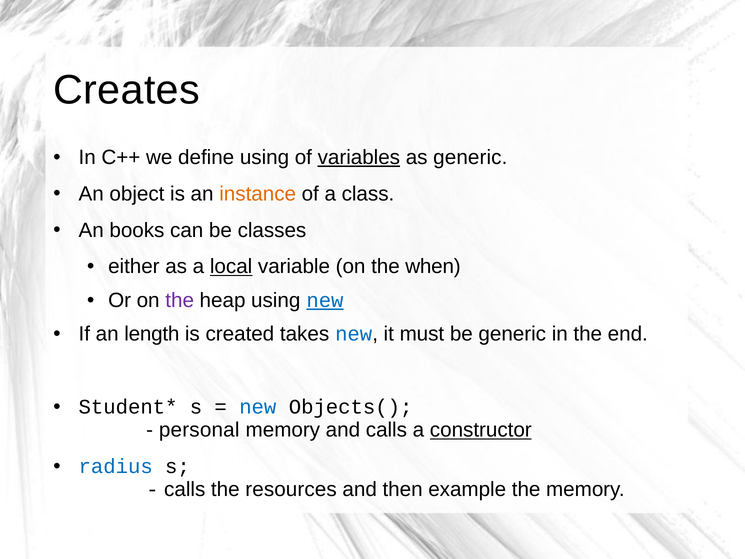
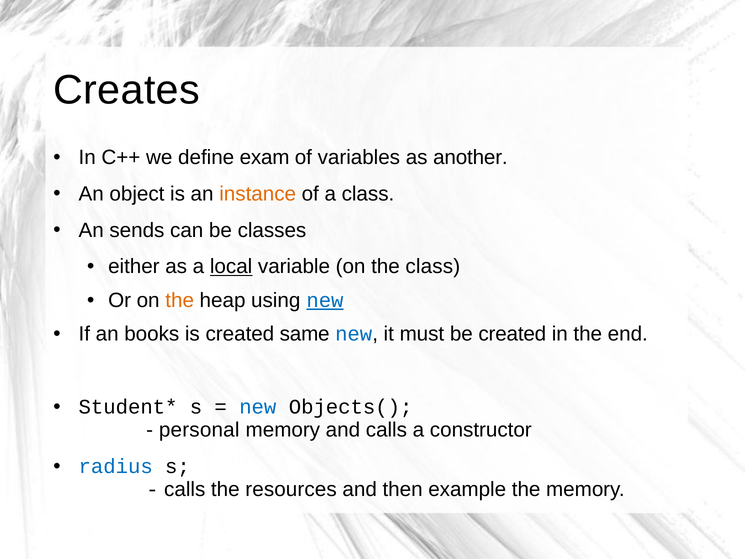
define using: using -> exam
variables underline: present -> none
as generic: generic -> another
books: books -> sends
the when: when -> class
the at (180, 300) colour: purple -> orange
length: length -> books
takes: takes -> same
be generic: generic -> created
constructor underline: present -> none
